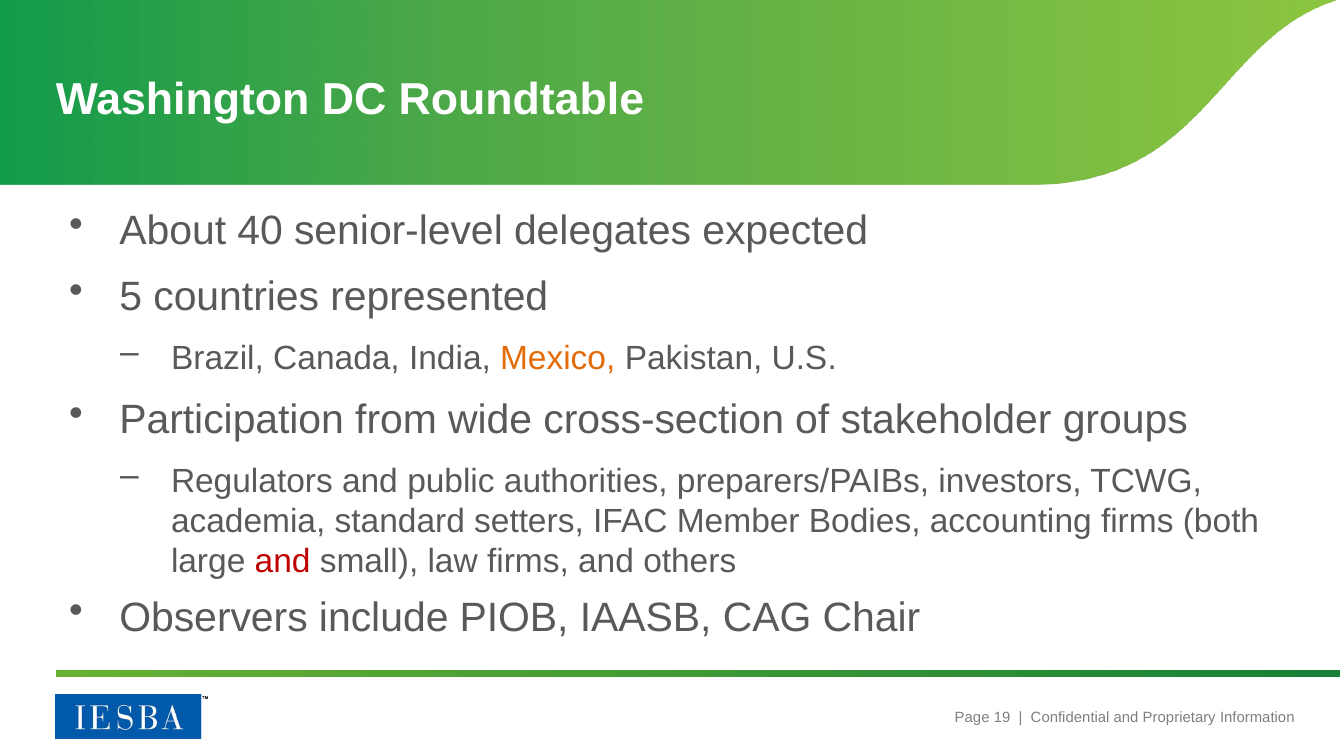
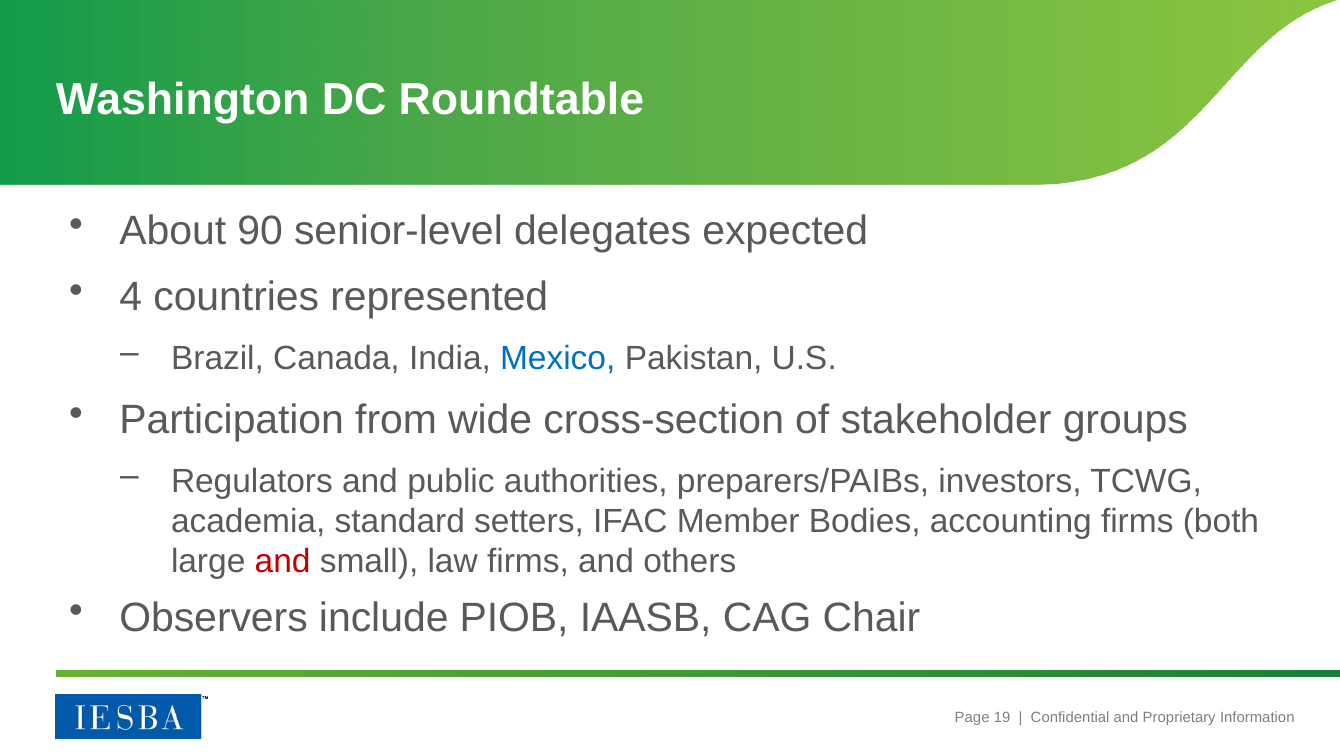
40: 40 -> 90
5: 5 -> 4
Mexico colour: orange -> blue
